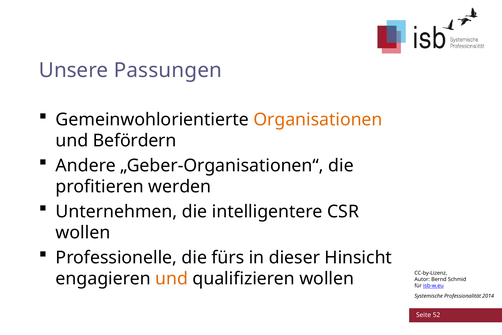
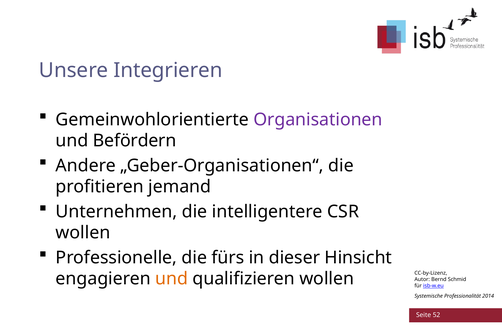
Passungen: Passungen -> Integrieren
Organisationen colour: orange -> purple
werden: werden -> jemand
